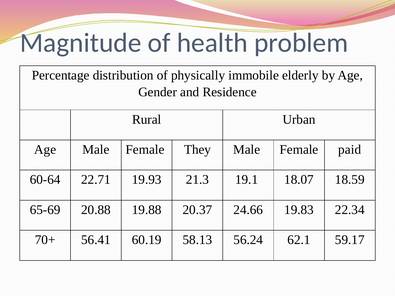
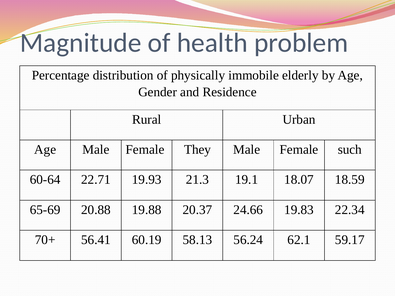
paid: paid -> such
